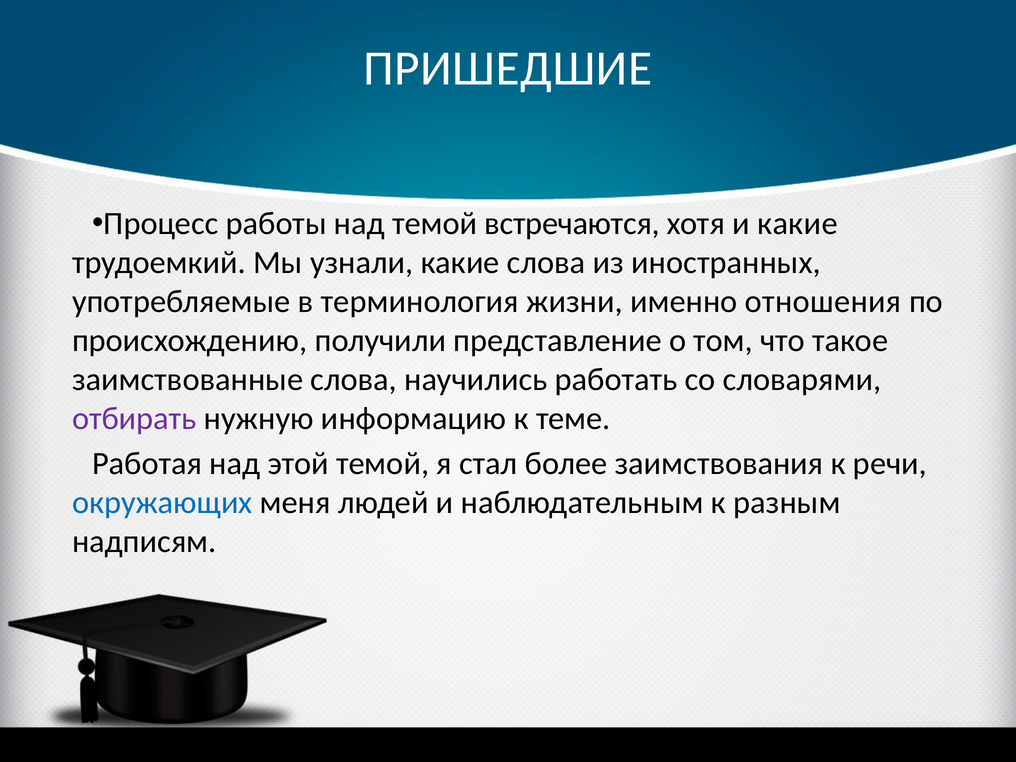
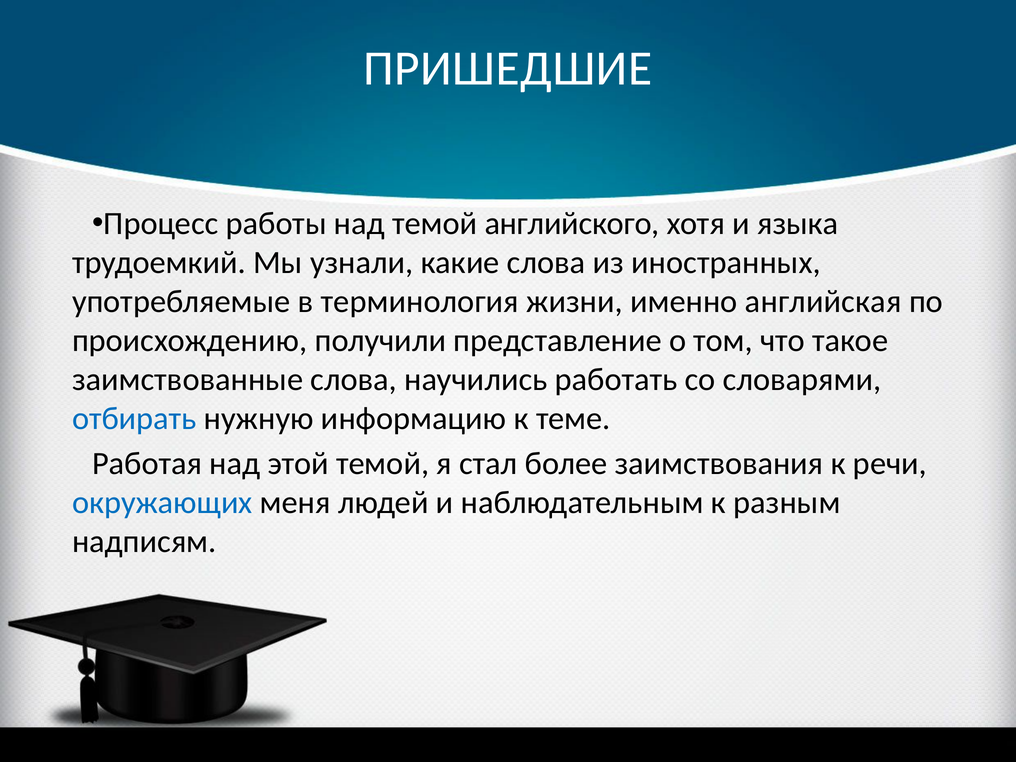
встречаются: встречаются -> английского
и какие: какие -> языка
отношения: отношения -> английская
отбирать colour: purple -> blue
